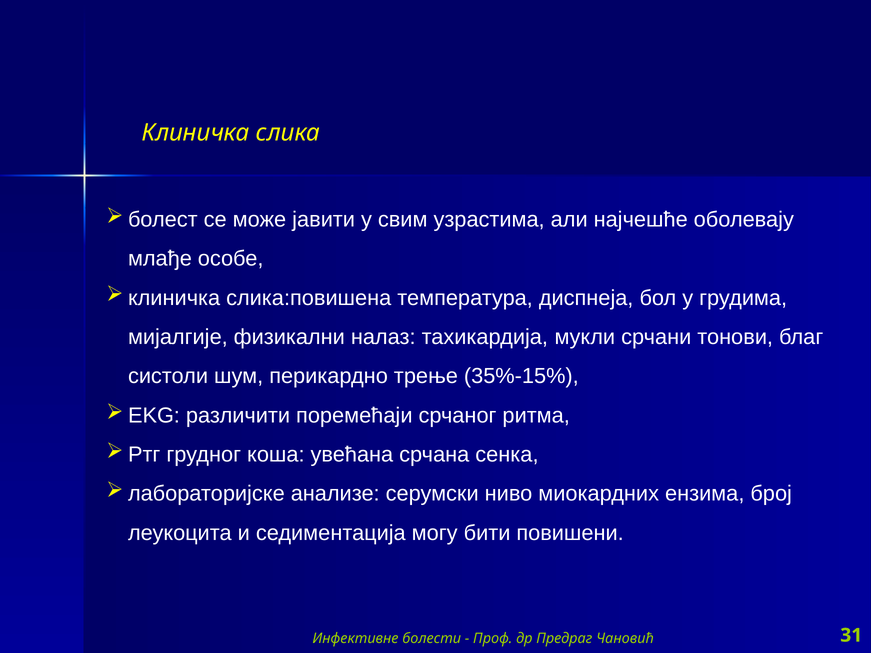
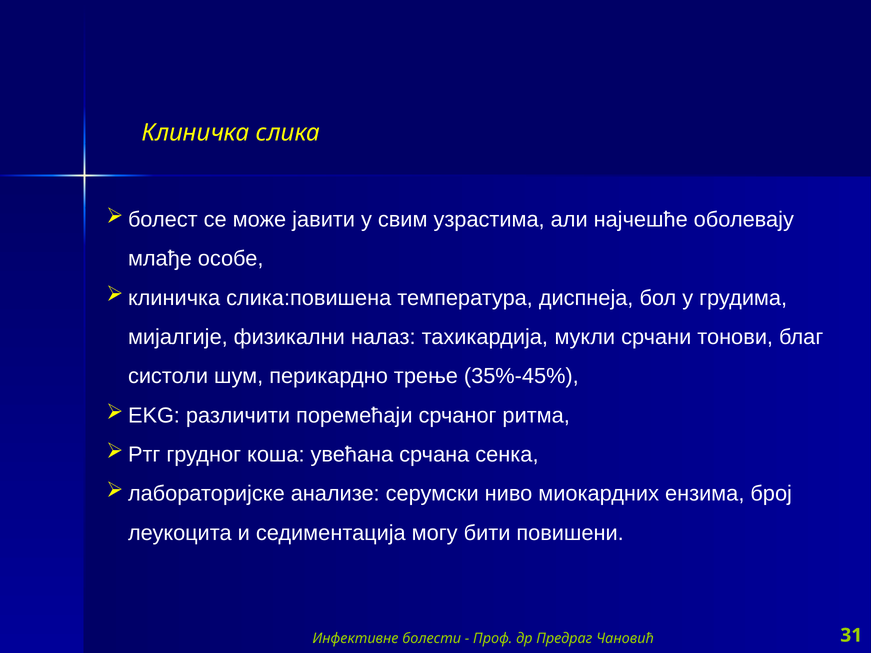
35%-15%: 35%-15% -> 35%-45%
